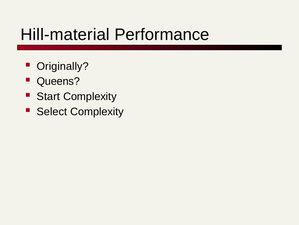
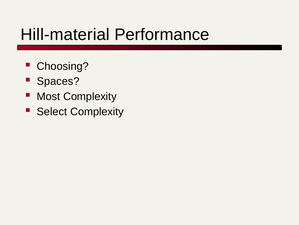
Originally: Originally -> Choosing
Queens: Queens -> Spaces
Start: Start -> Most
